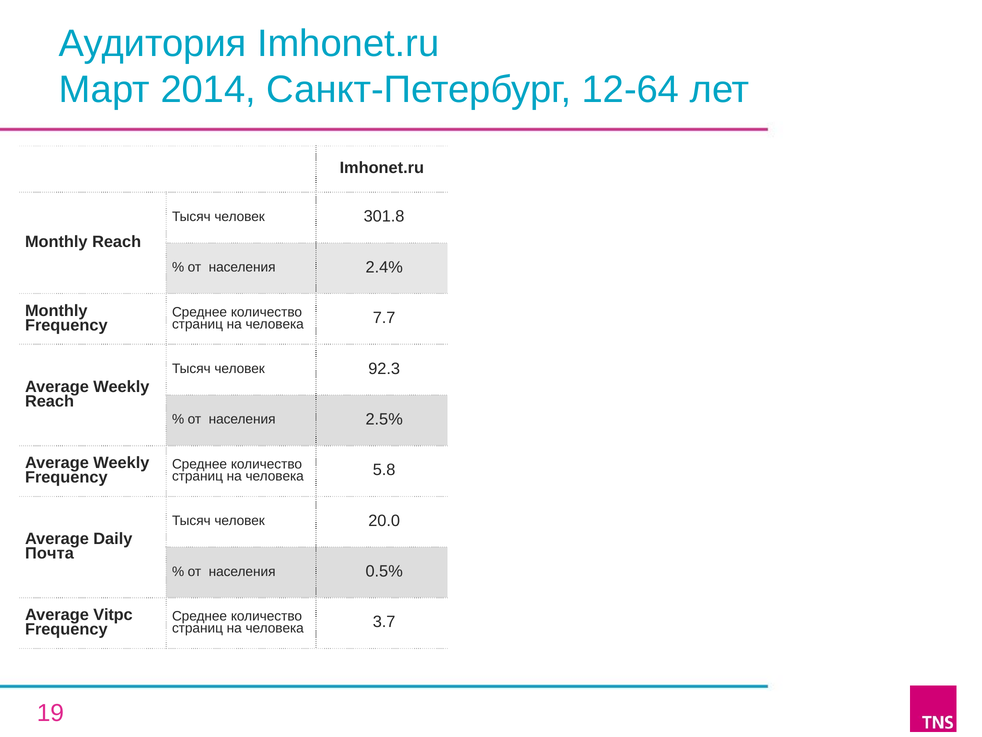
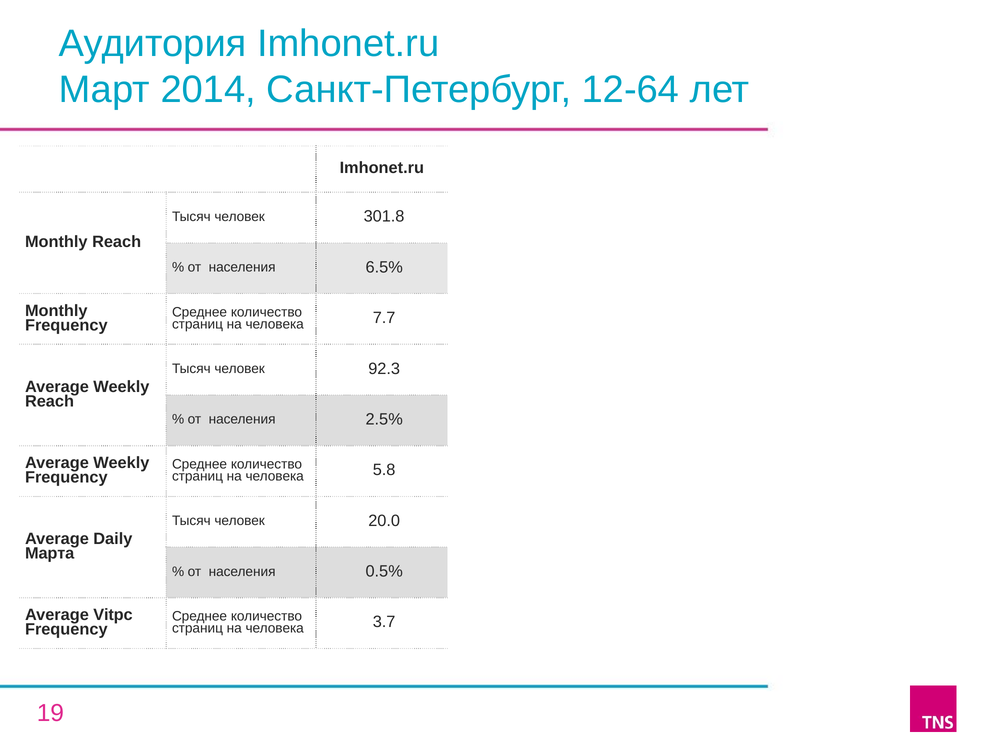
2.4%: 2.4% -> 6.5%
Почта: Почта -> Марта
